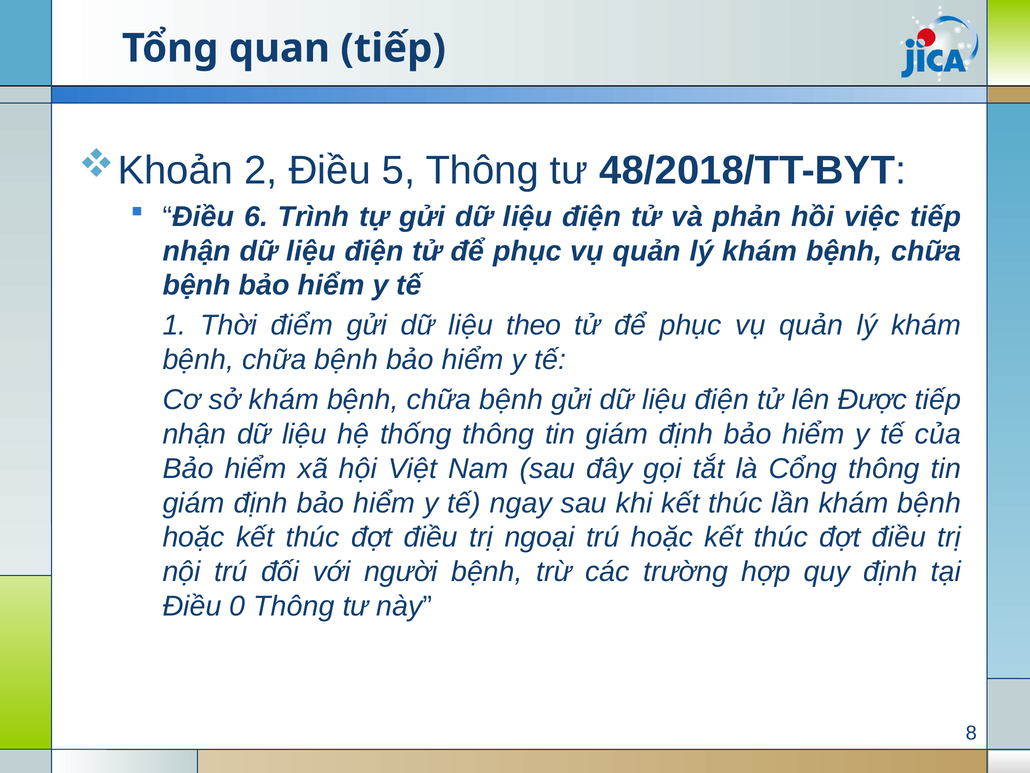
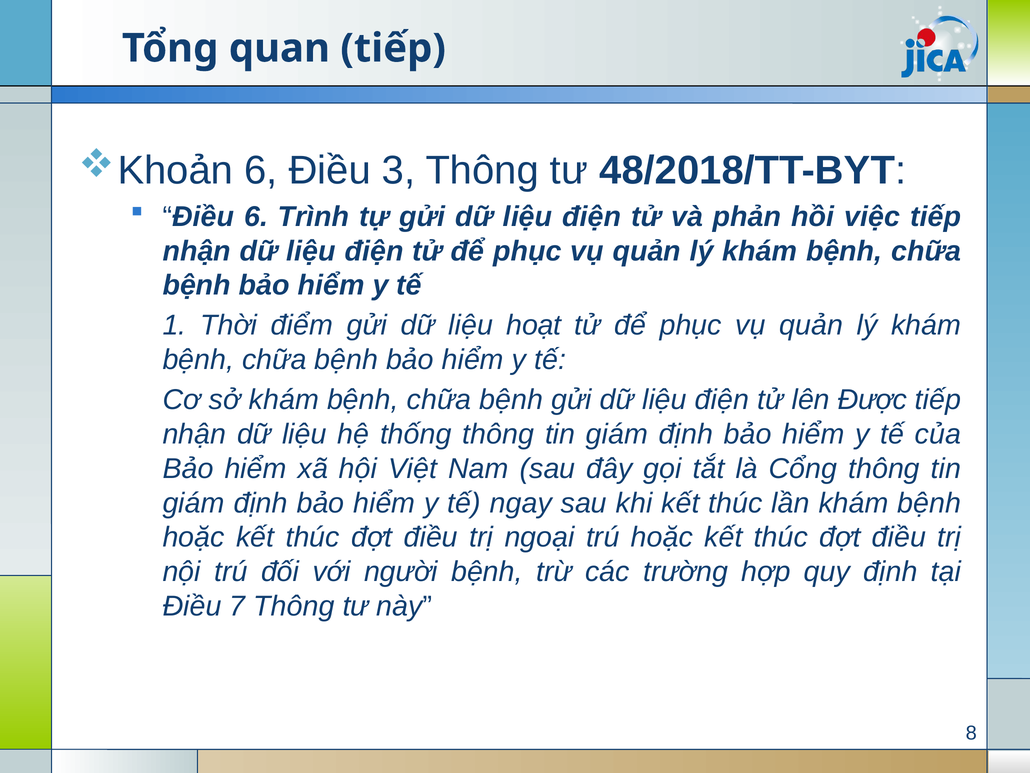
2 at (261, 170): 2 -> 6
5: 5 -> 3
theo: theo -> hoạt
0: 0 -> 7
